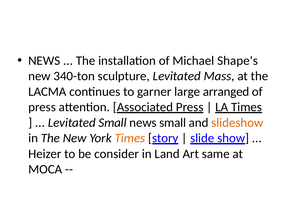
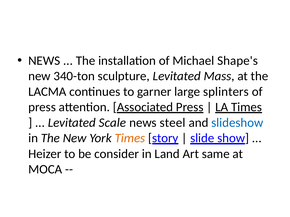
arranged: arranged -> splinters
Levitated Small: Small -> Scale
news small: small -> steel
slideshow colour: orange -> blue
